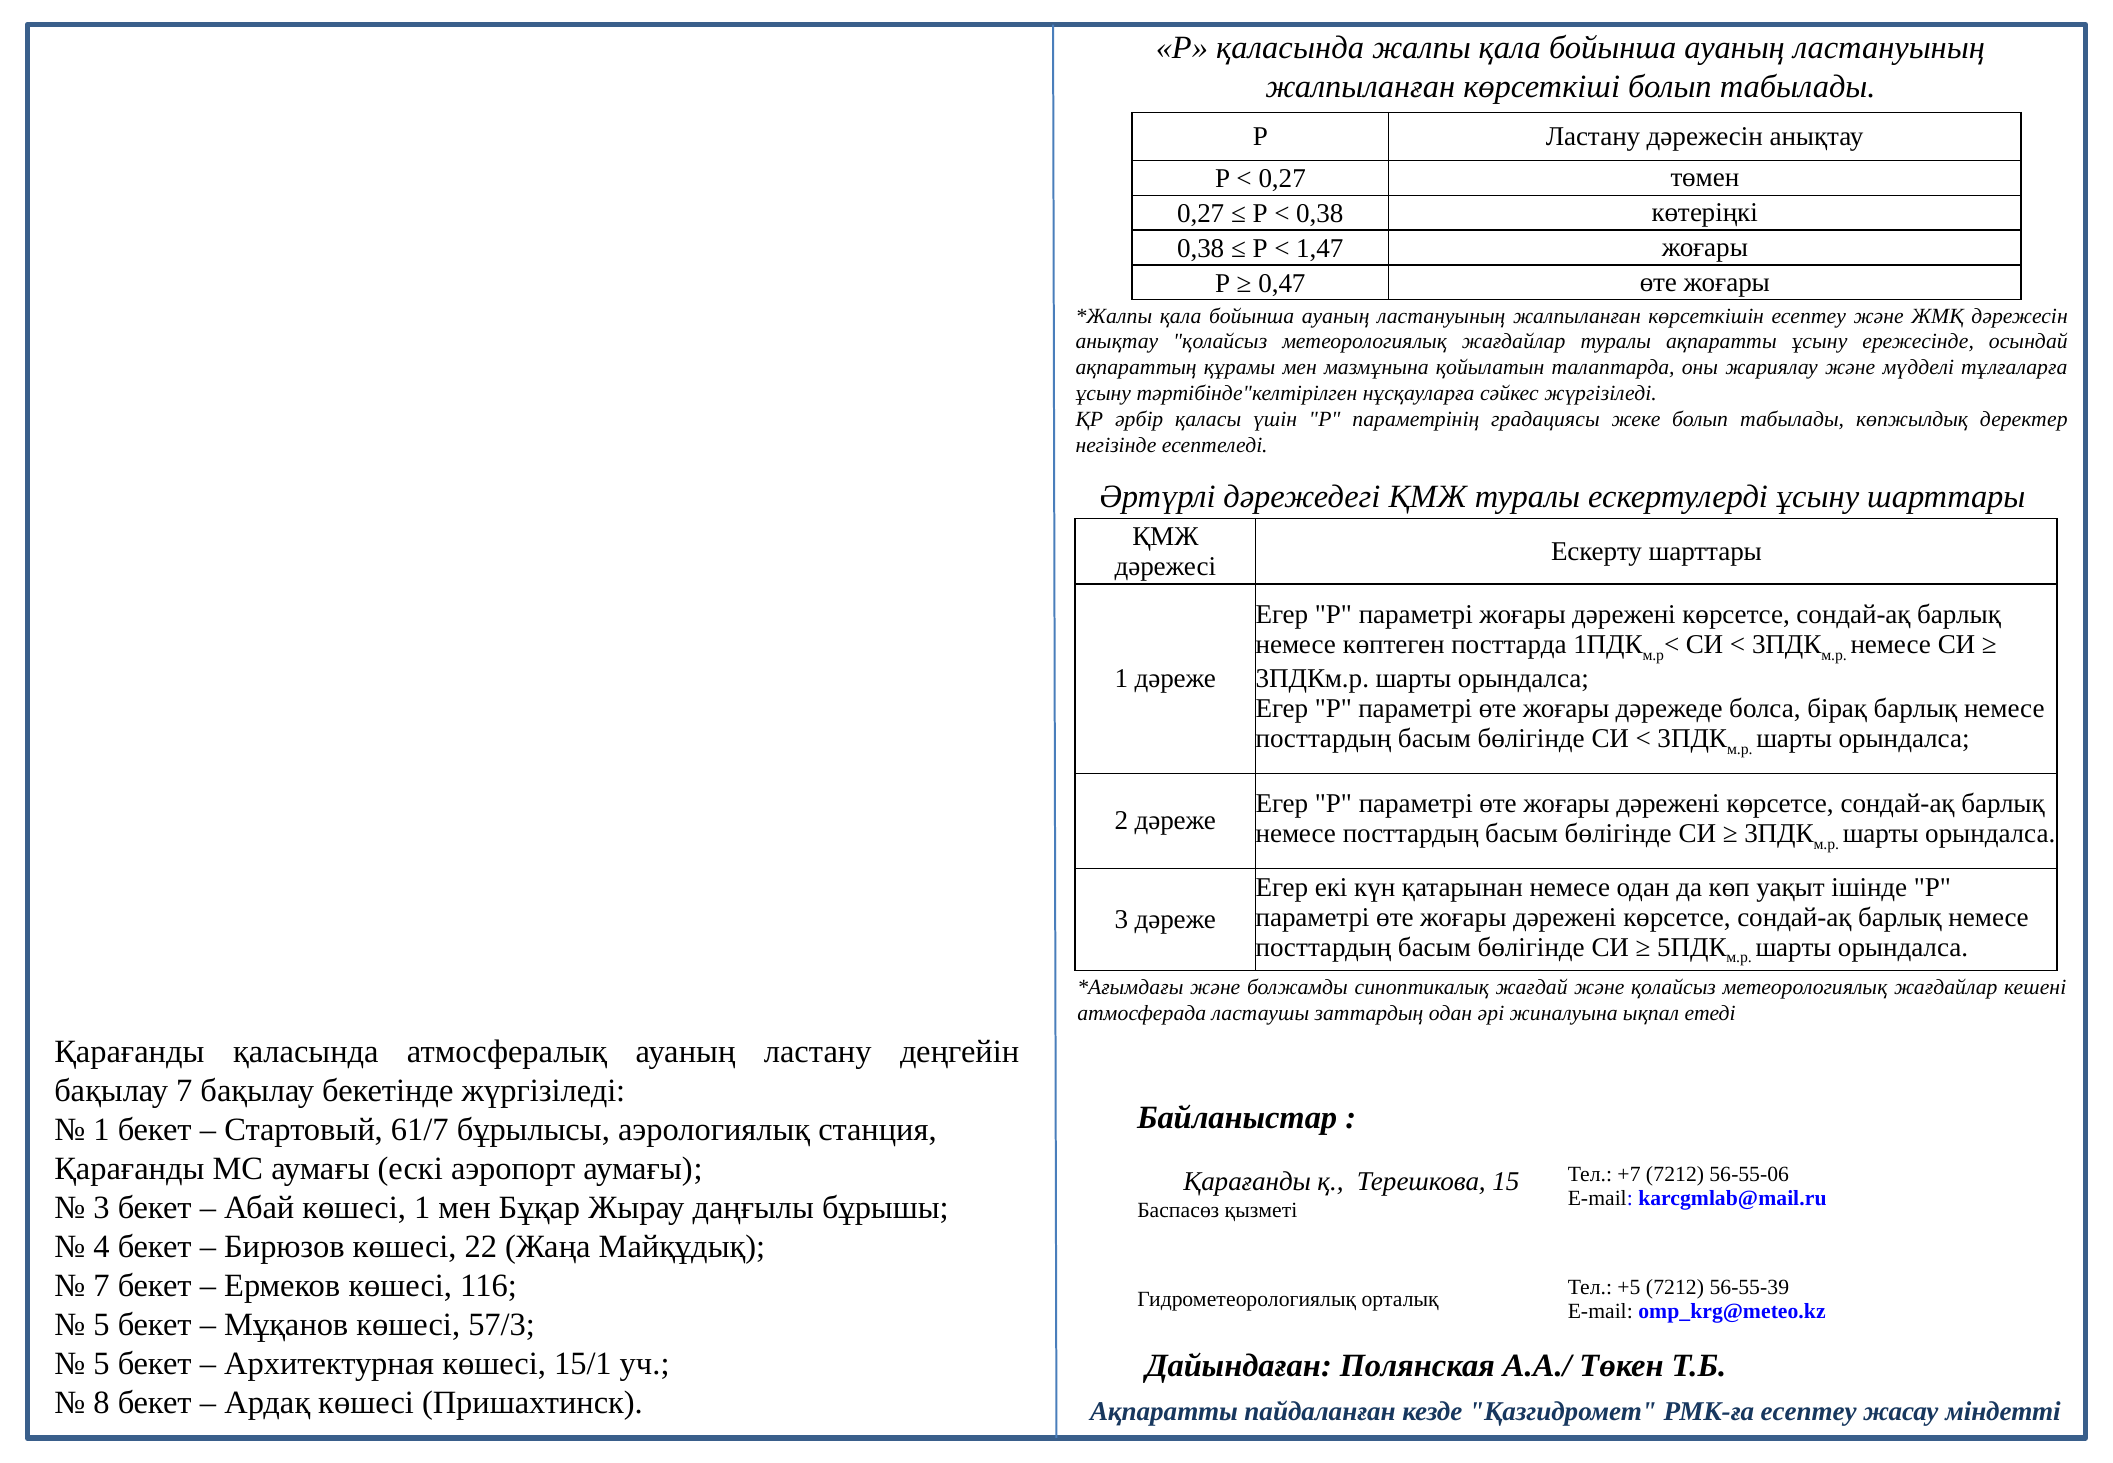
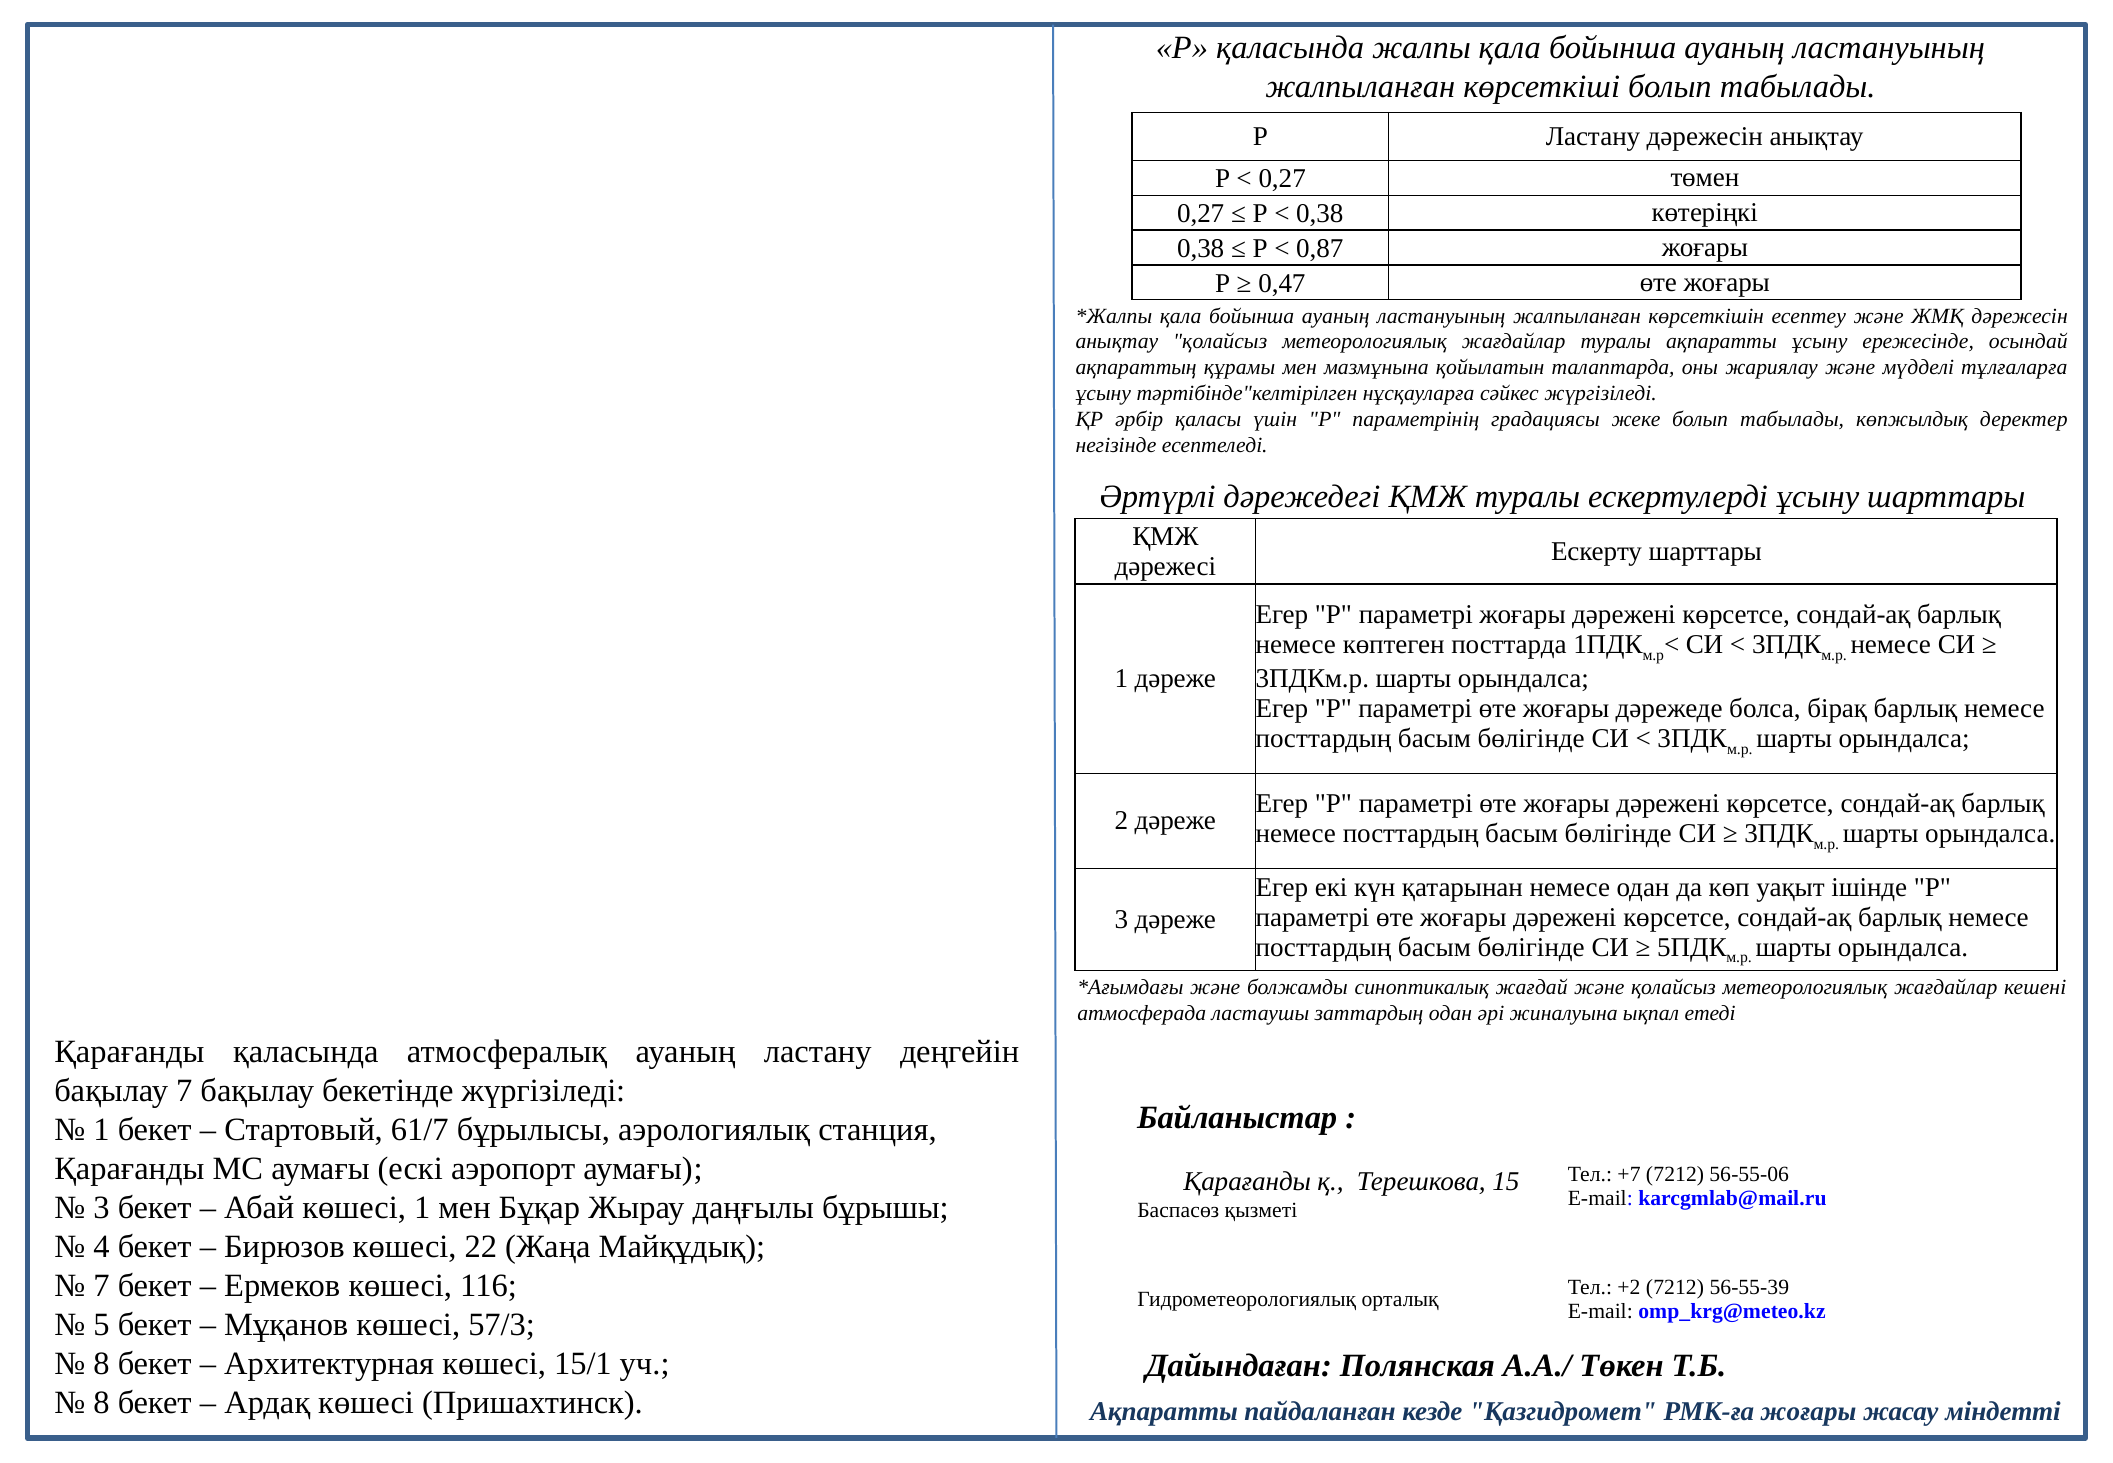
1,47: 1,47 -> 0,87
+5: +5 -> +2
5 at (102, 1363): 5 -> 8
РМК-ға есептеу: есептеу -> жоғары
